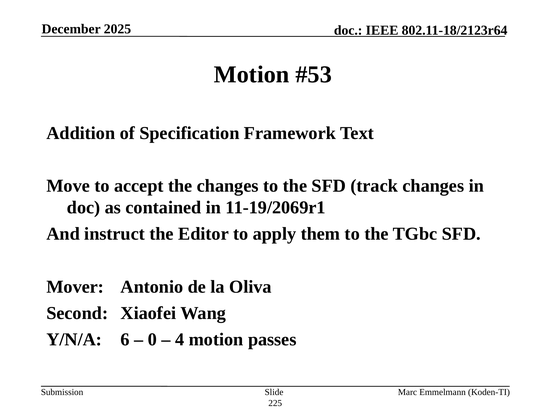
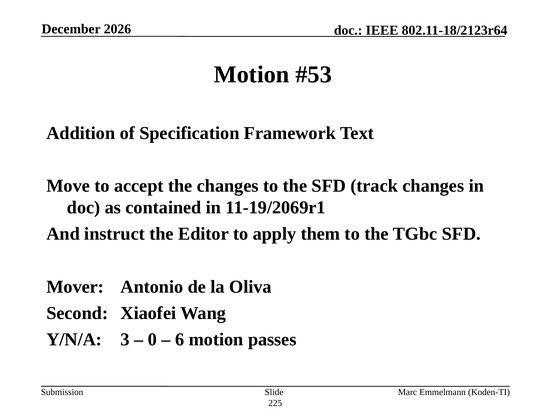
2025: 2025 -> 2026
6: 6 -> 3
4: 4 -> 6
